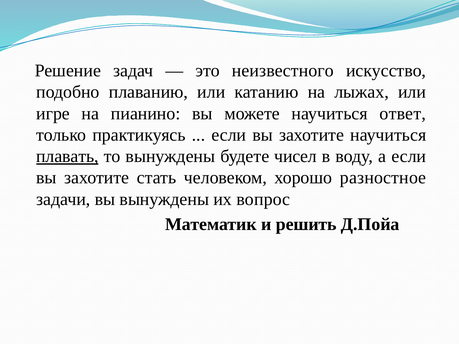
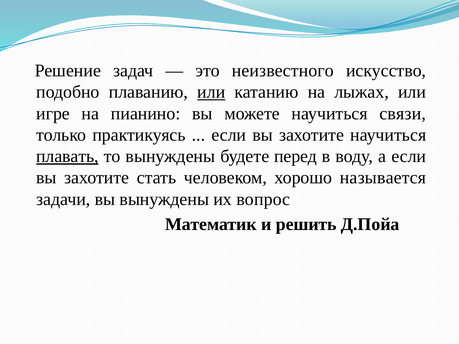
или at (211, 92) underline: none -> present
ответ: ответ -> связи
чисел: чисел -> перед
разностное: разностное -> называется
